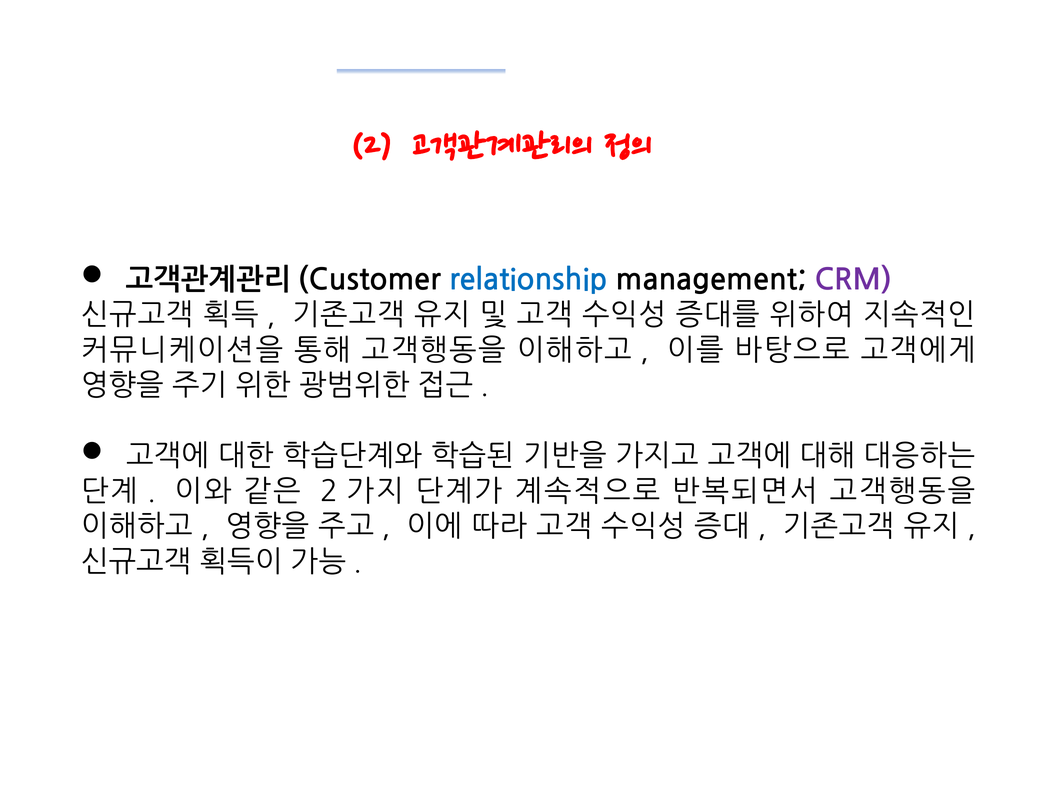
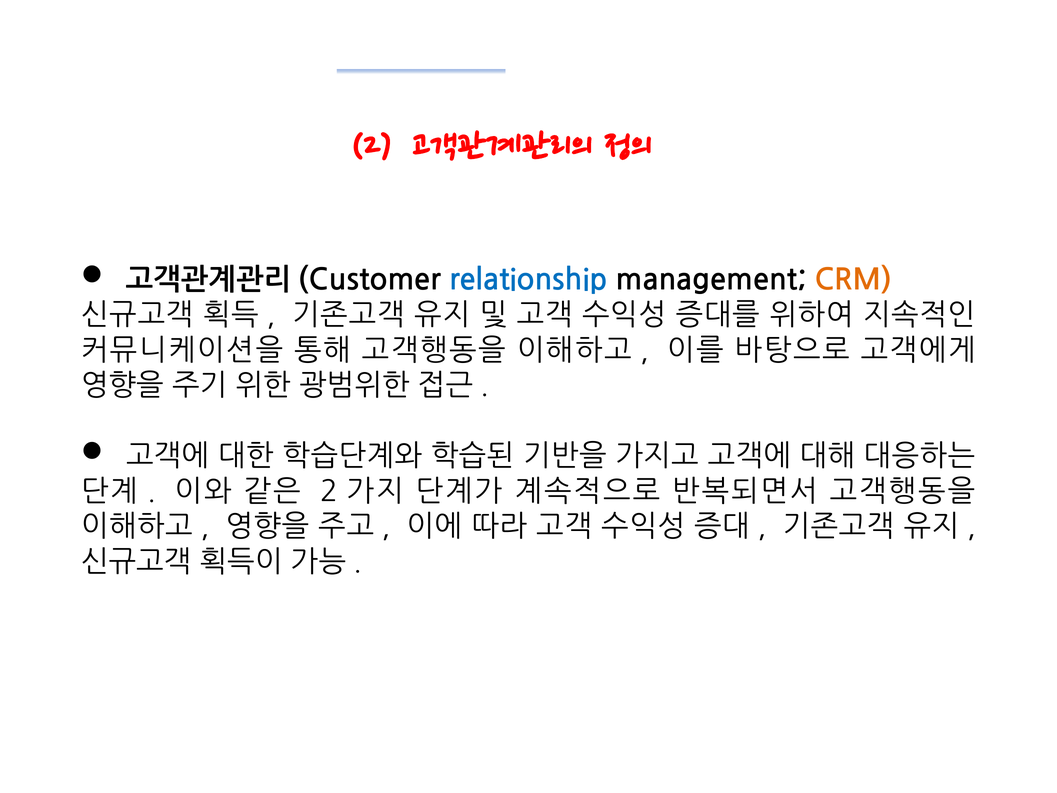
CRM colour: purple -> orange
